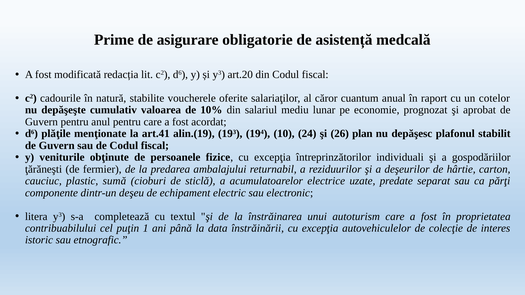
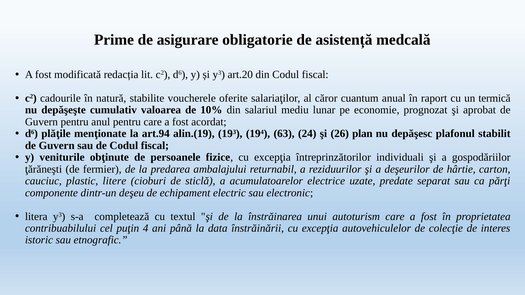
cotelor: cotelor -> termică
art.41: art.41 -> art.94
10: 10 -> 63
sumă: sumă -> litere
1: 1 -> 4
